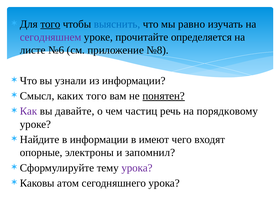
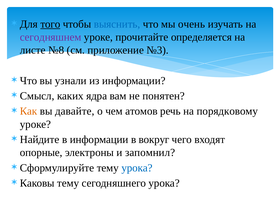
равно: равно -> очень
№6: №6 -> №8
№8: №8 -> №3
каких того: того -> ядра
понятен underline: present -> none
Как colour: purple -> orange
частиц: частиц -> атомов
имеют: имеют -> вокруг
урока at (137, 168) colour: purple -> blue
Каковы атом: атом -> тему
